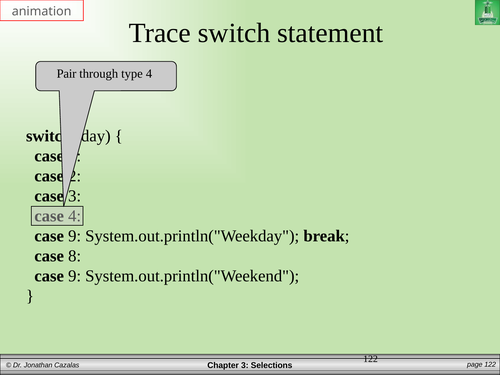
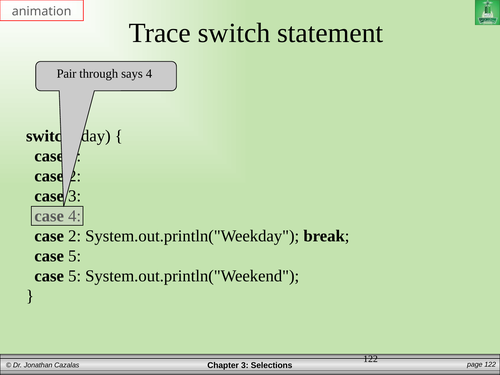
type: type -> says
9 at (75, 236): 9 -> 2
8 at (75, 256): 8 -> 5
9 at (75, 276): 9 -> 5
